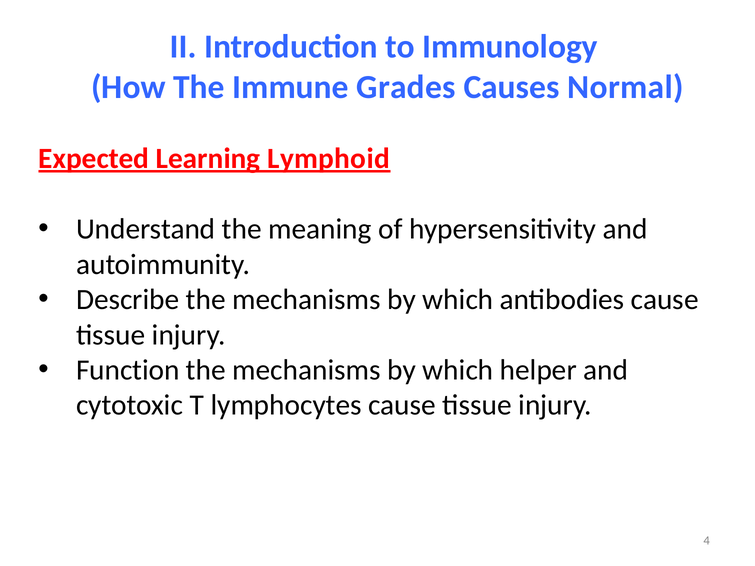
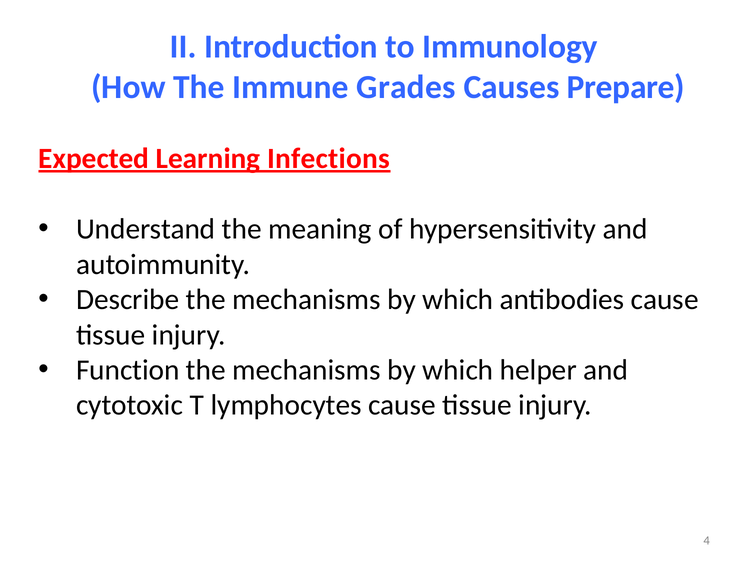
Normal: Normal -> Prepare
Lymphoid: Lymphoid -> Infections
